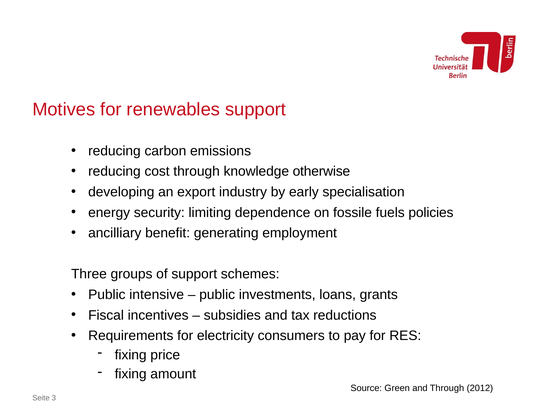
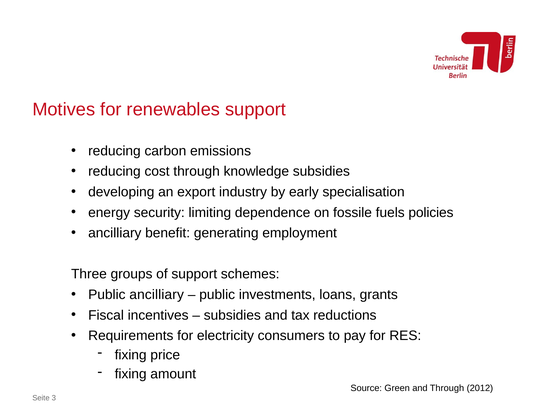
knowledge otherwise: otherwise -> subsidies
Public intensive: intensive -> ancilliary
